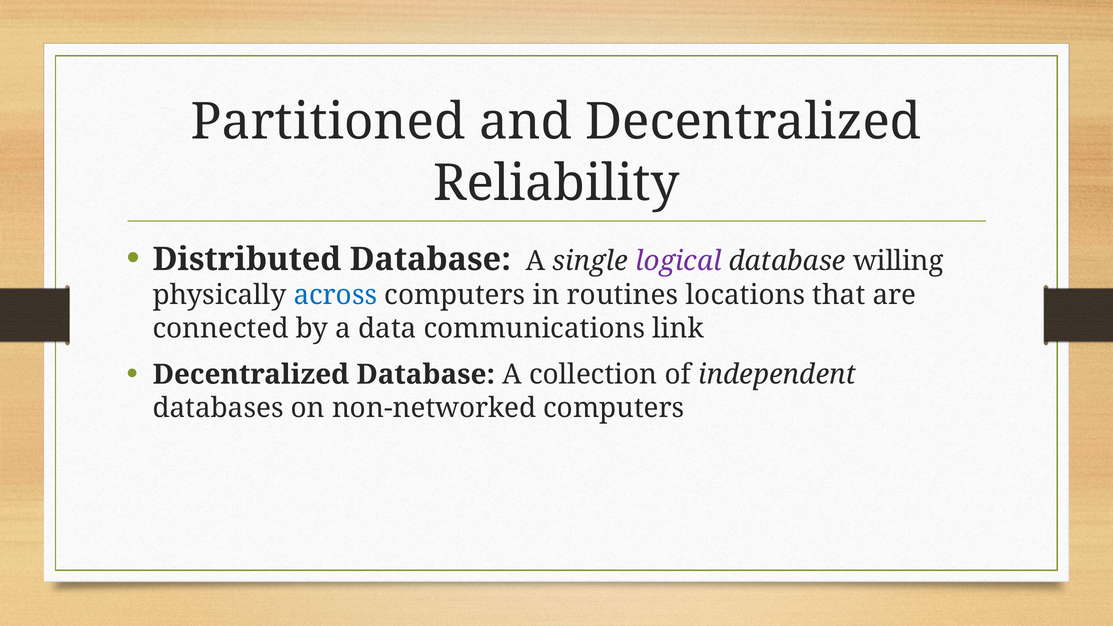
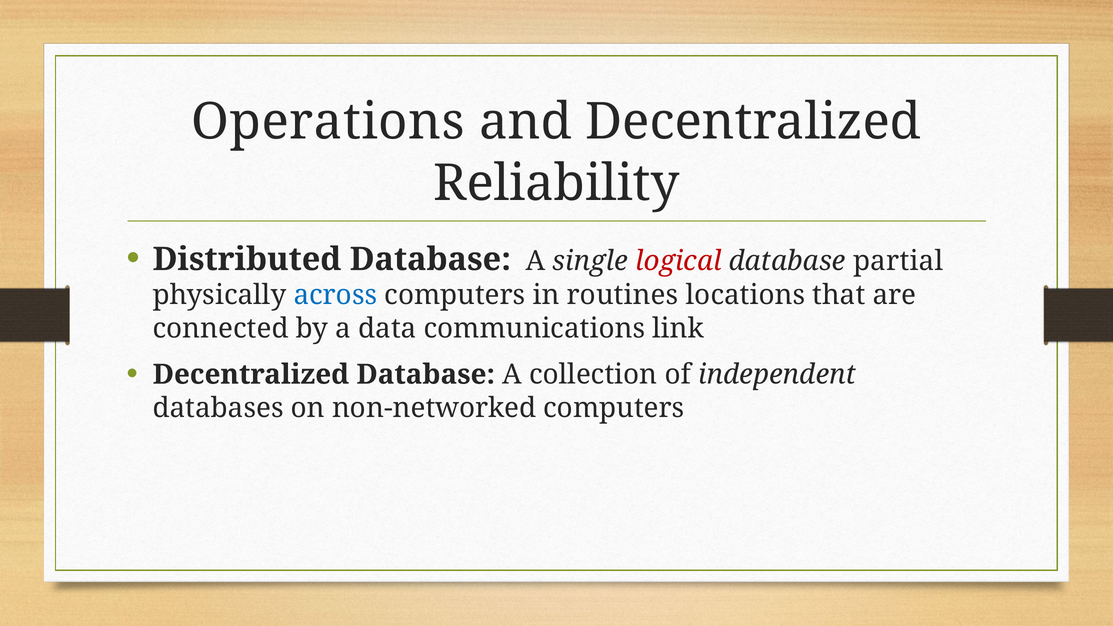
Partitioned: Partitioned -> Operations
logical colour: purple -> red
willing: willing -> partial
